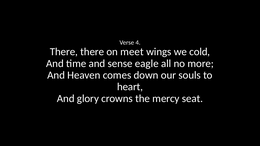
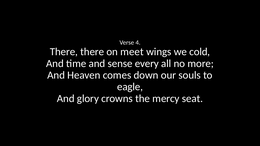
eagle: eagle -> every
heart: heart -> eagle
